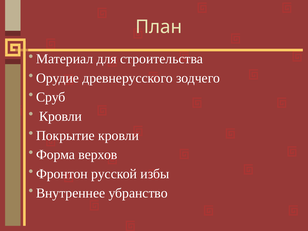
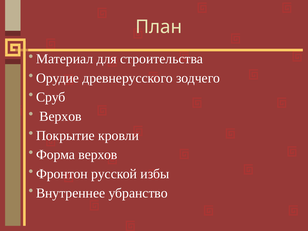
Кровли at (61, 116): Кровли -> Верхов
